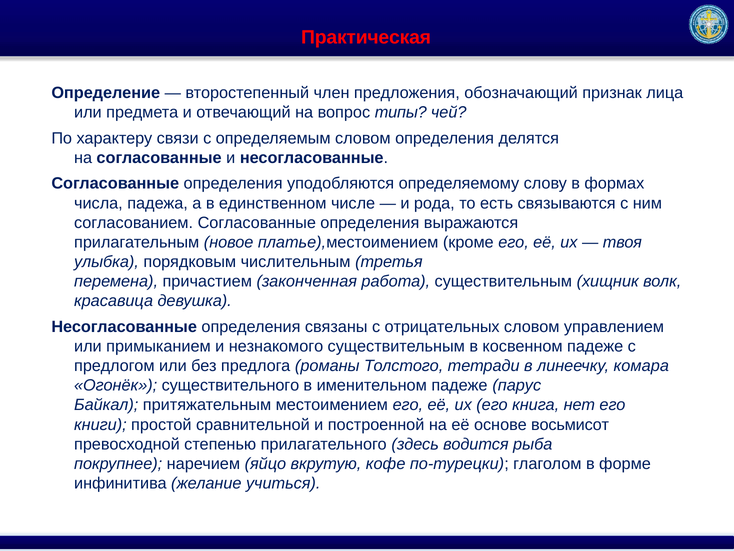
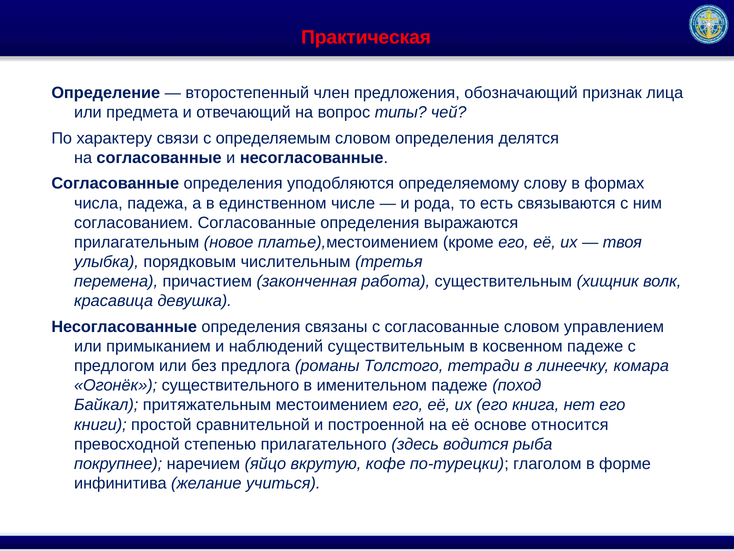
с отрицательных: отрицательных -> согласованные
незнакомого: незнакомого -> наблюдений
парус: парус -> поход
восьмисот: восьмисот -> относится
